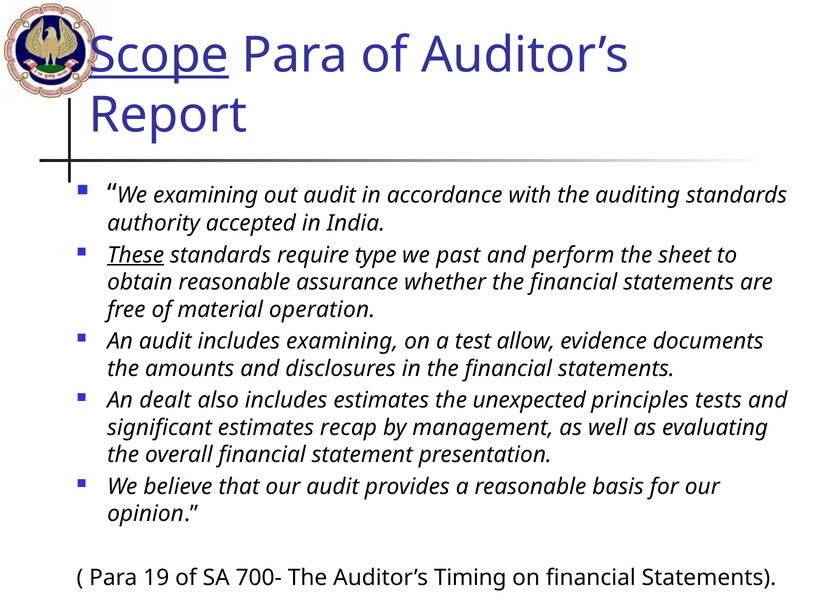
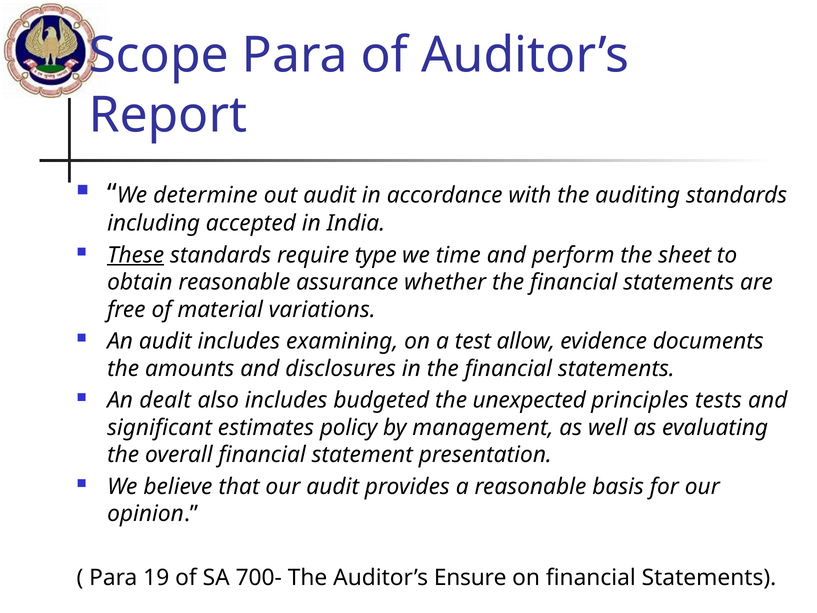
Scope underline: present -> none
We examining: examining -> determine
authority: authority -> including
past: past -> time
operation: operation -> variations
includes estimates: estimates -> budgeted
recap: recap -> policy
Timing: Timing -> Ensure
